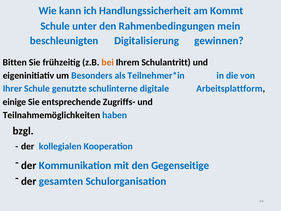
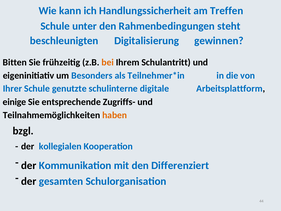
Kommt: Kommt -> Treffen
mein: mein -> steht
haben colour: blue -> orange
Gegenseitige: Gegenseitige -> Differenziert
